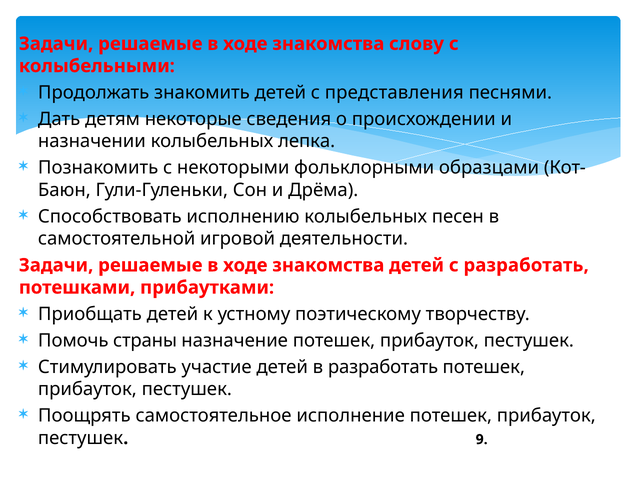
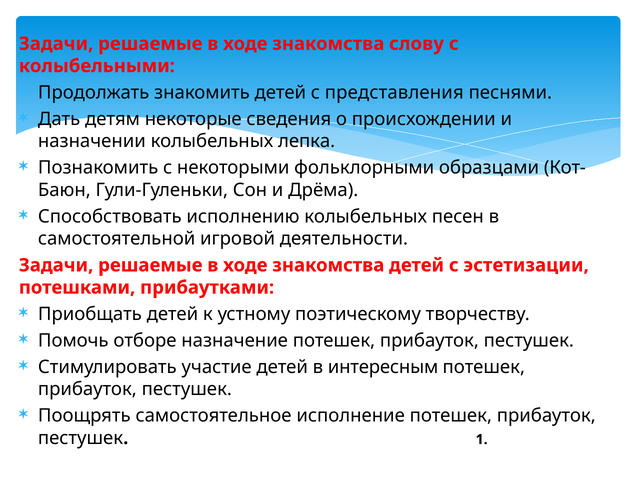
с разработать: разработать -> эстетизации
страны: страны -> отборе
в разработать: разработать -> интересным
9: 9 -> 1
